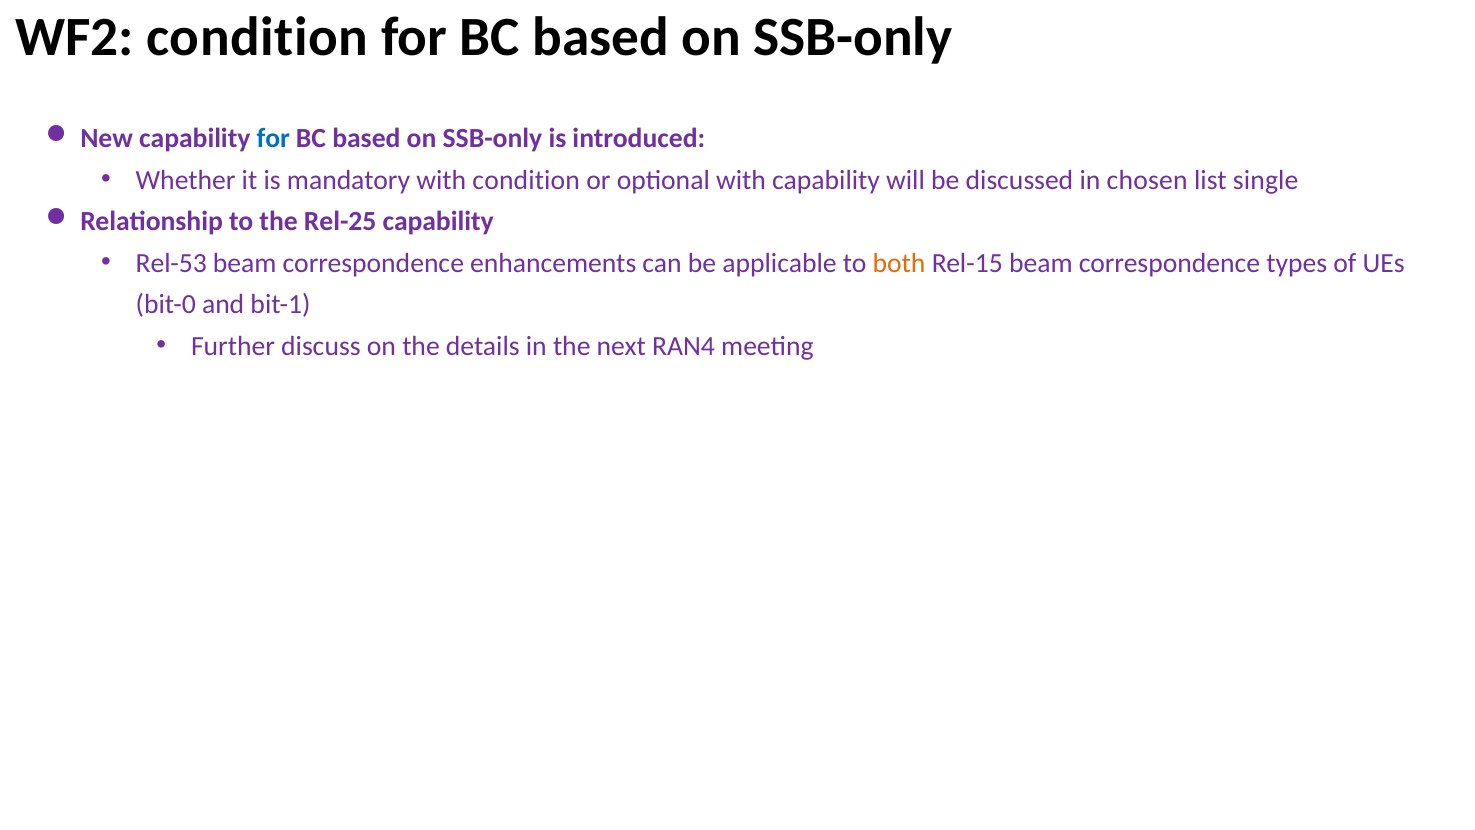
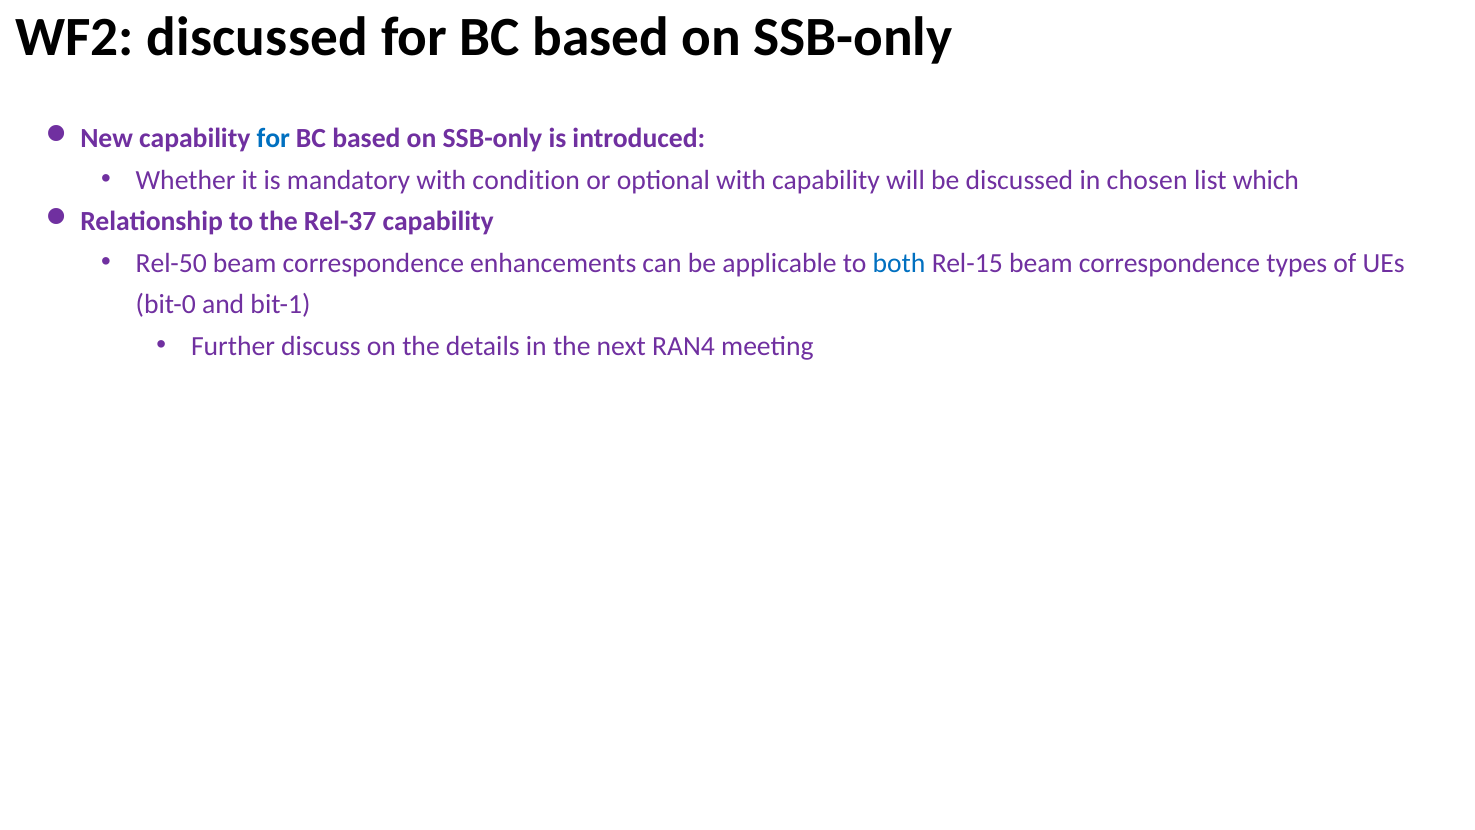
WF2 condition: condition -> discussed
single: single -> which
Rel-25: Rel-25 -> Rel-37
Rel-53: Rel-53 -> Rel-50
both colour: orange -> blue
